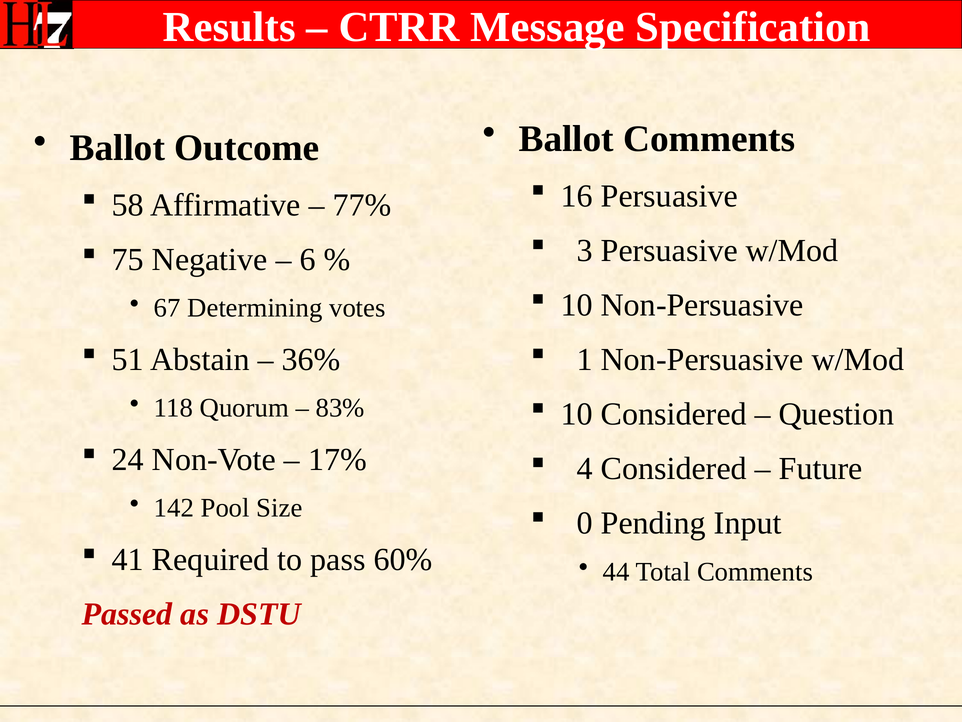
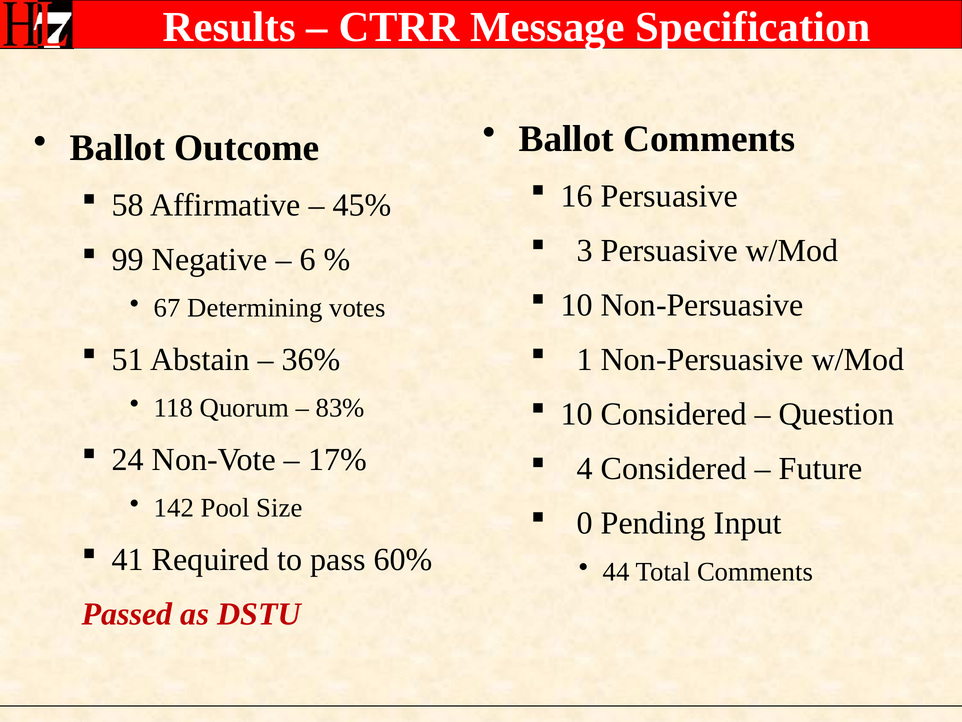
77%: 77% -> 45%
75: 75 -> 99
